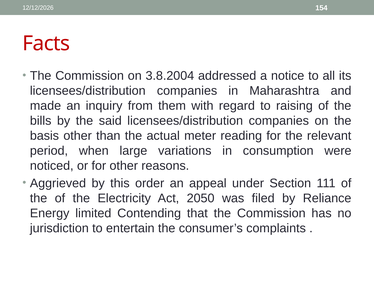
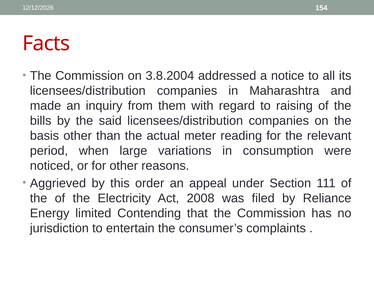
2050: 2050 -> 2008
